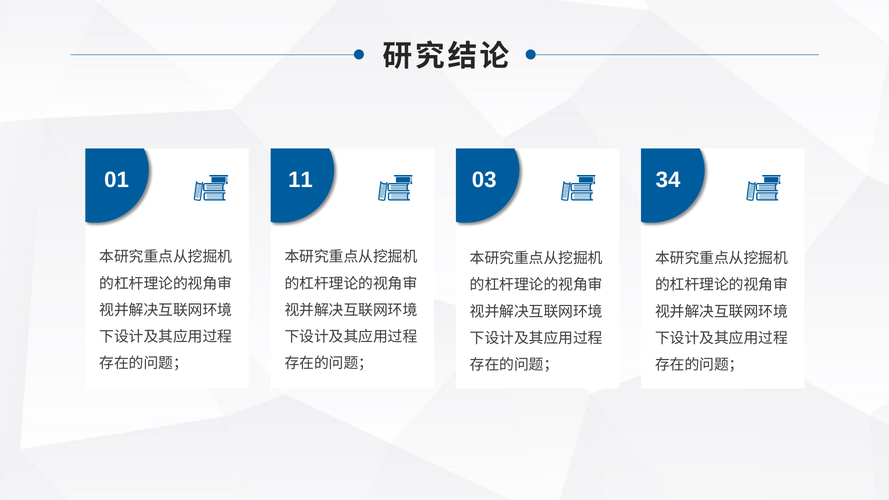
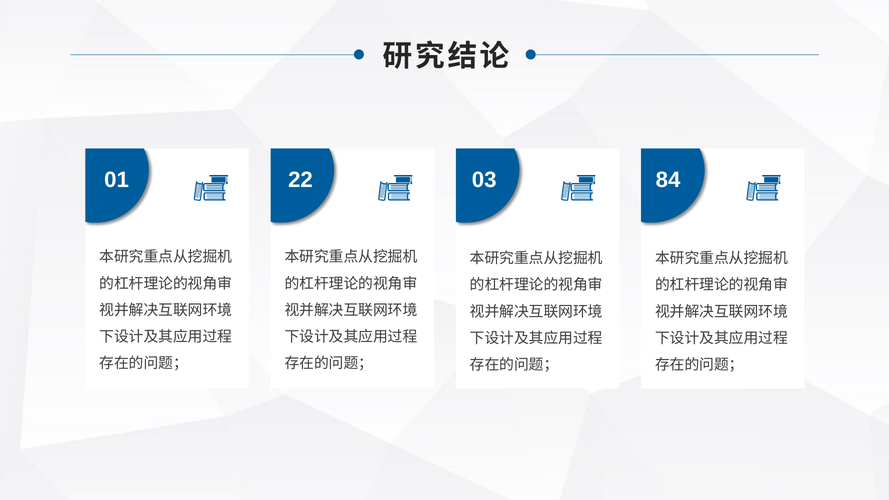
11: 11 -> 22
34: 34 -> 84
